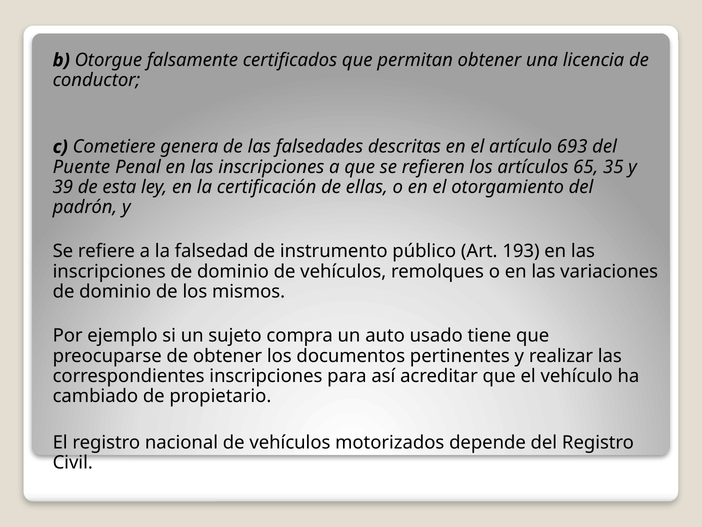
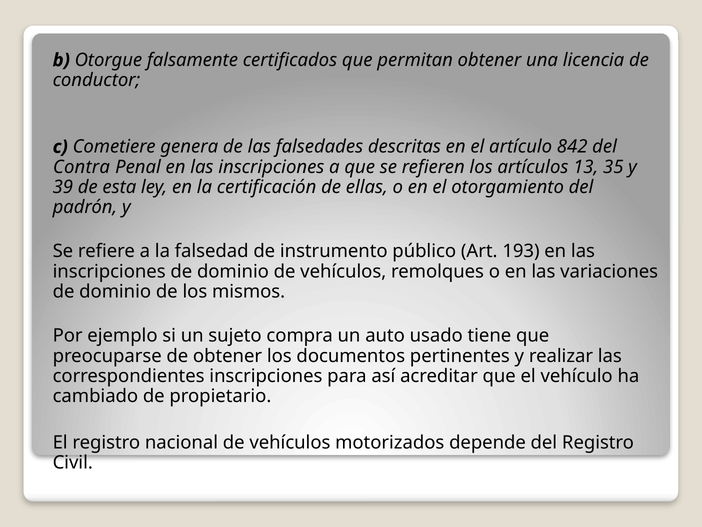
693: 693 -> 842
Puente: Puente -> Contra
65: 65 -> 13
